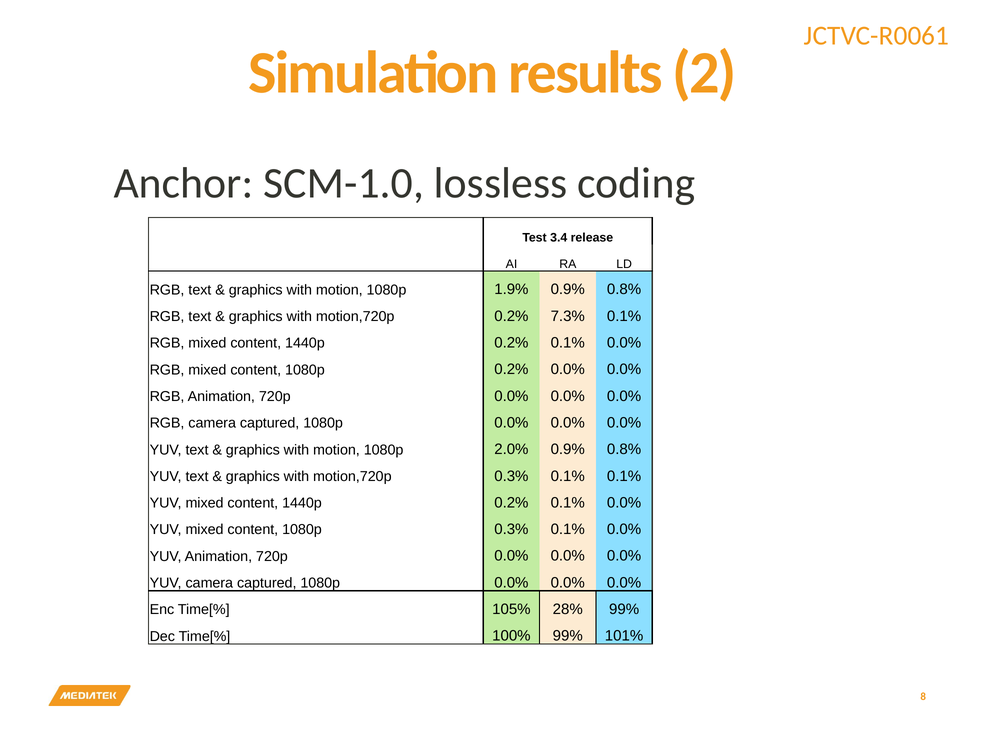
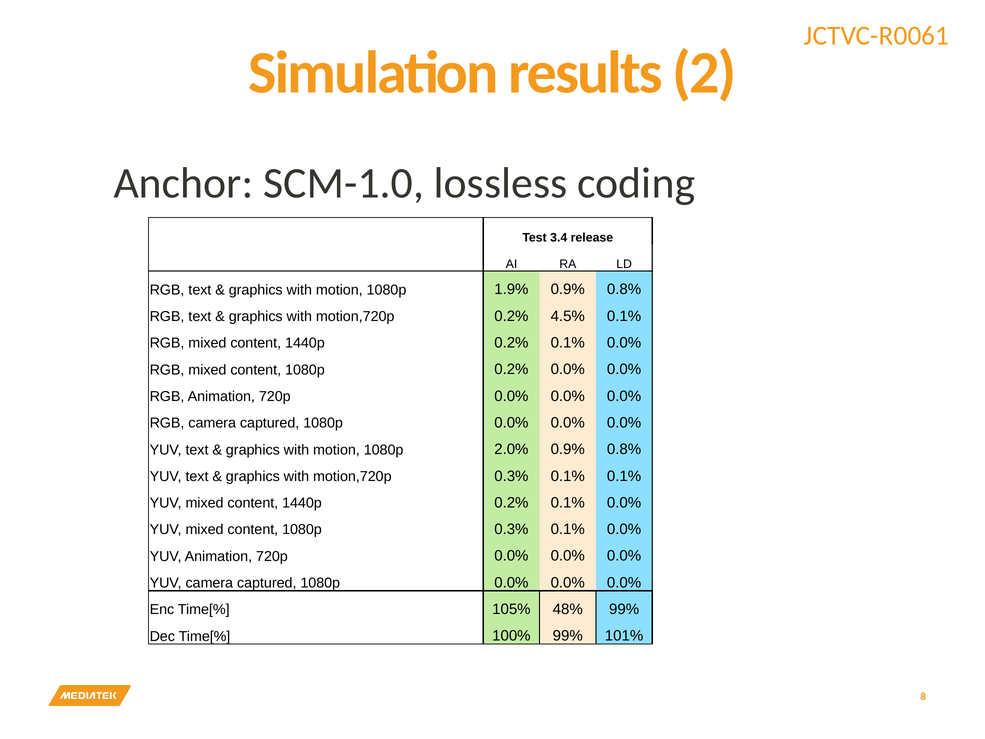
7.3%: 7.3% -> 4.5%
28%: 28% -> 48%
